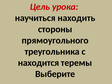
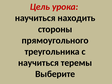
находится at (38, 63): находится -> научиться
